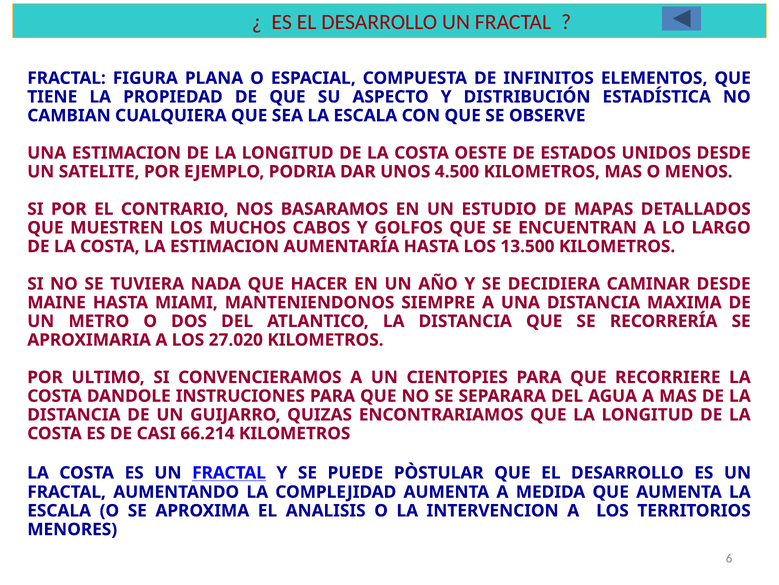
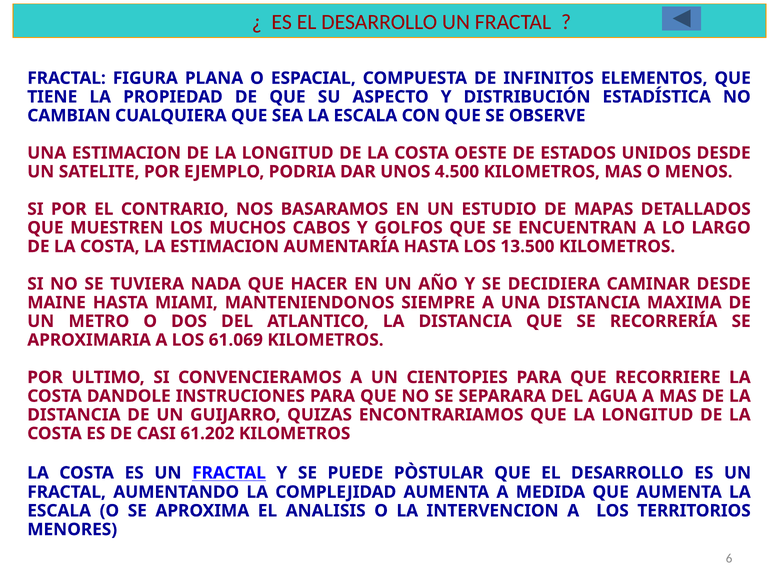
27.020: 27.020 -> 61.069
66.214: 66.214 -> 61.202
